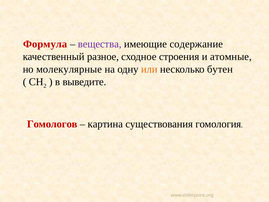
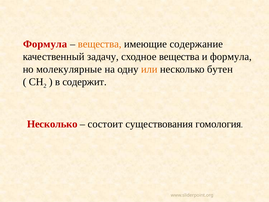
вещества at (100, 44) colour: purple -> orange
разное: разное -> задачу
сходное строения: строения -> вещества
и атомные: атомные -> формула
выведите: выведите -> содержит
Гомологов at (52, 124): Гомологов -> Несколько
картина: картина -> состоит
